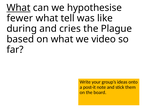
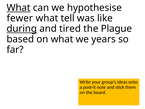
during underline: none -> present
cries: cries -> tired
video: video -> years
